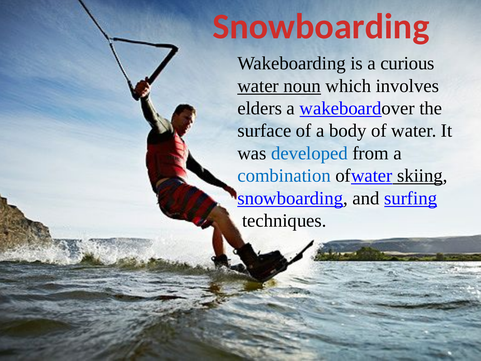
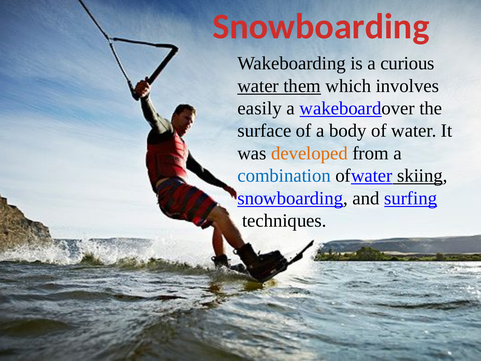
noun: noun -> them
elders: elders -> easily
developed colour: blue -> orange
